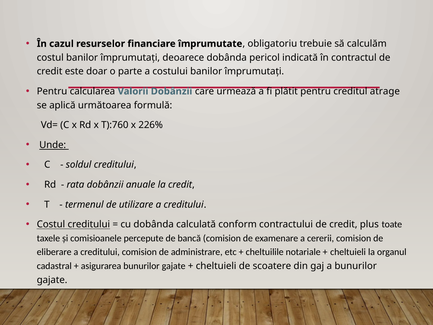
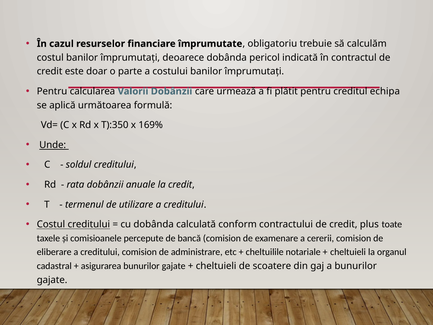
atrage: atrage -> echipa
T):760: T):760 -> T):350
226%: 226% -> 169%
